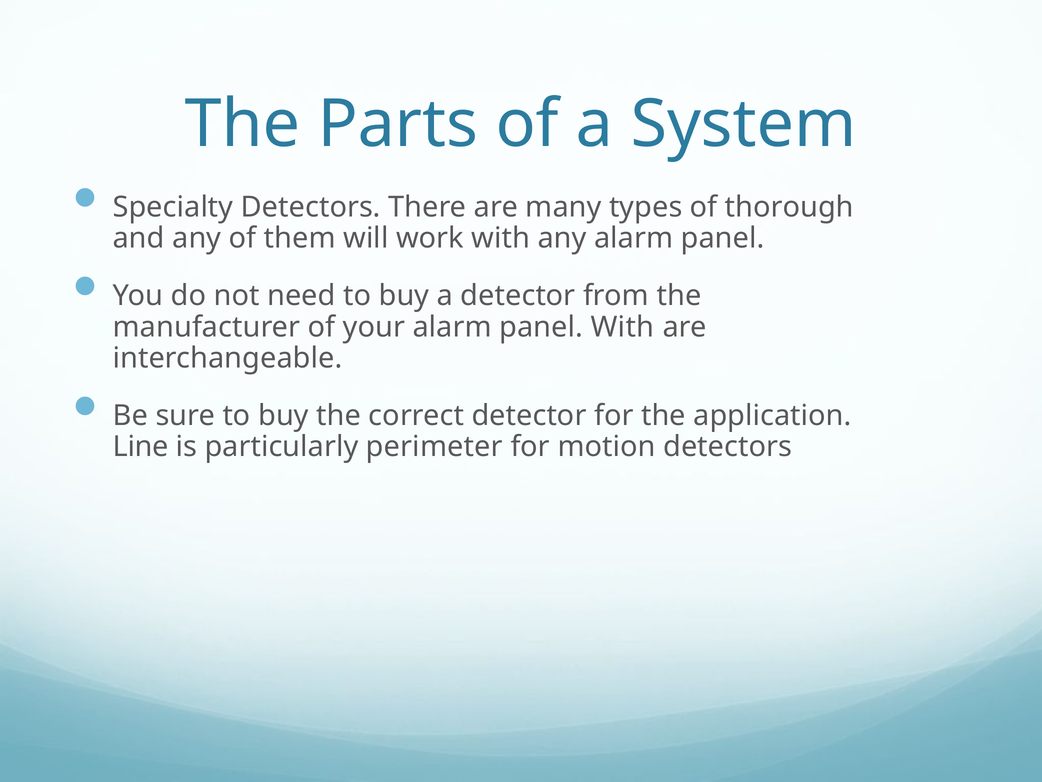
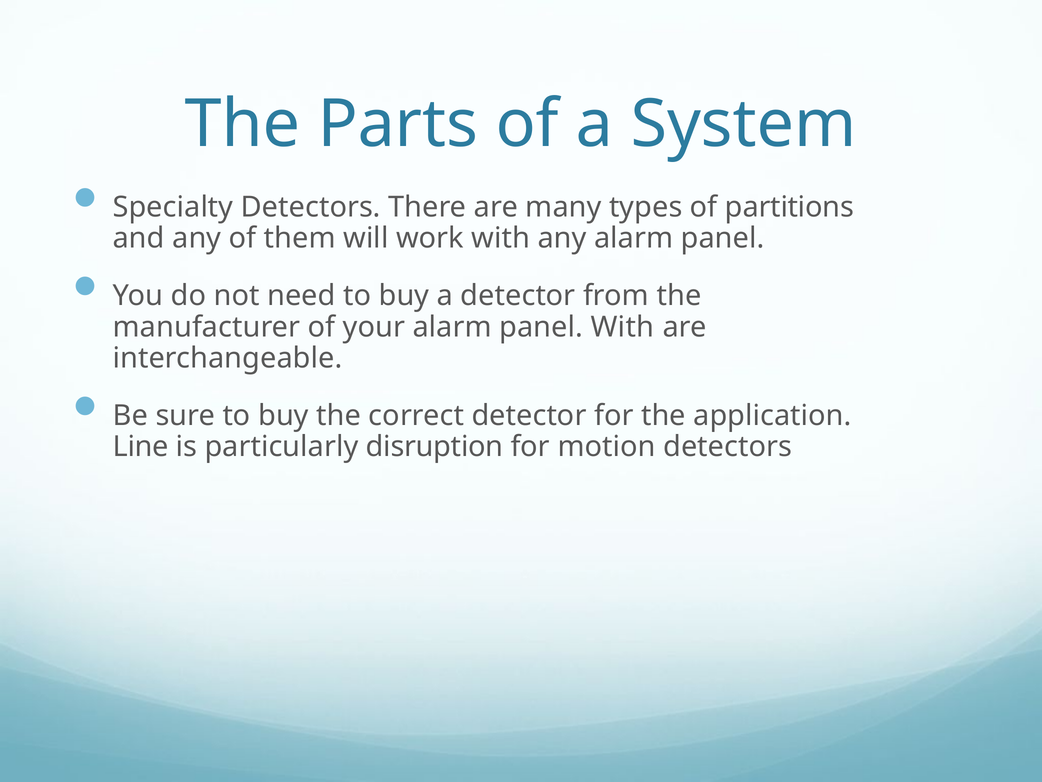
thorough: thorough -> partitions
perimeter: perimeter -> disruption
